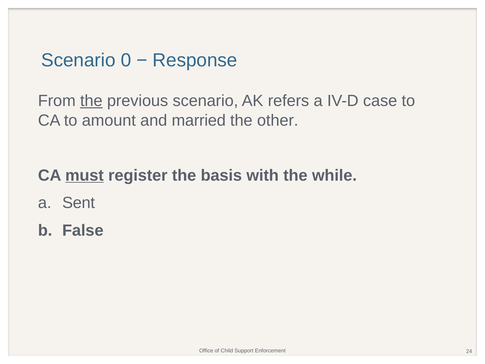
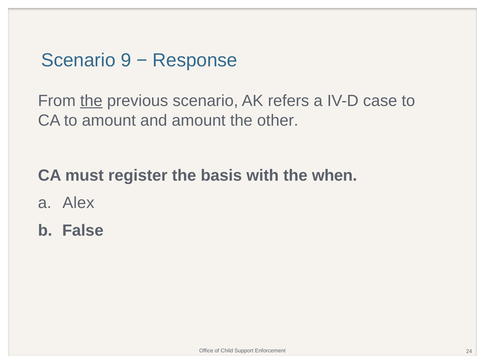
0: 0 -> 9
and married: married -> amount
must underline: present -> none
while: while -> when
Sent: Sent -> Alex
